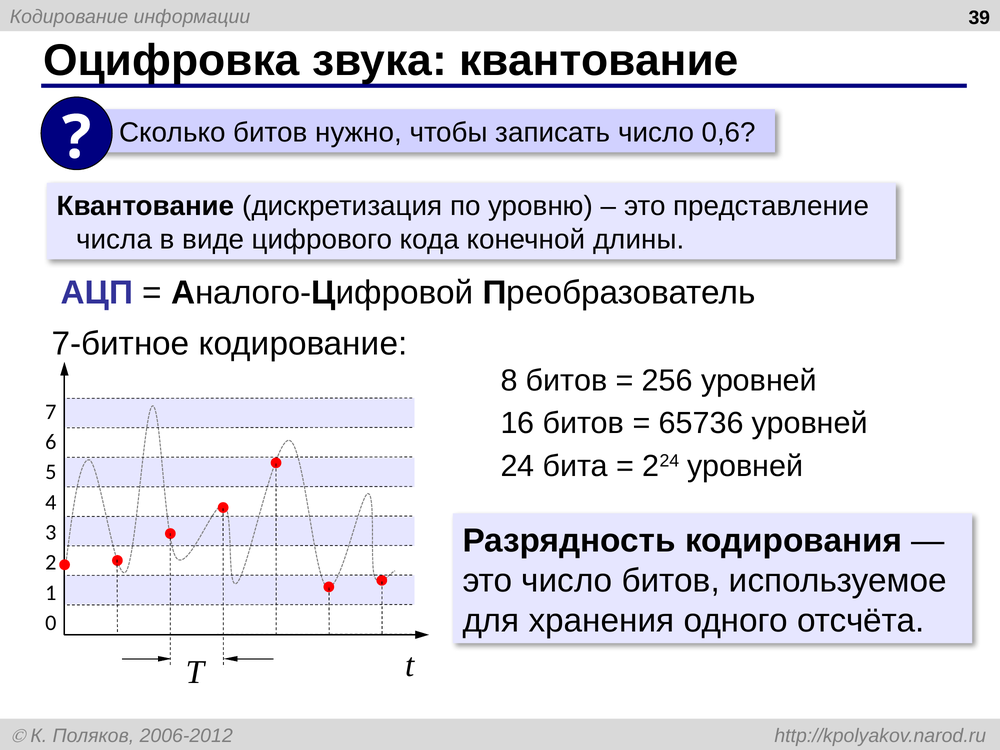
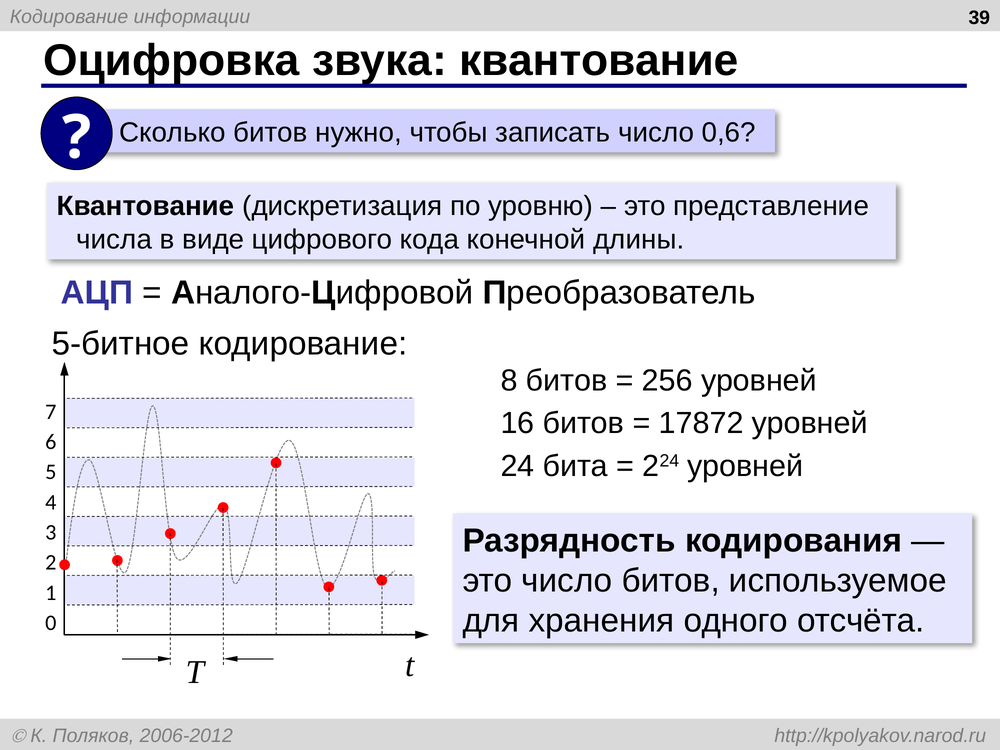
7-битное: 7-битное -> 5-битное
65736: 65736 -> 17872
